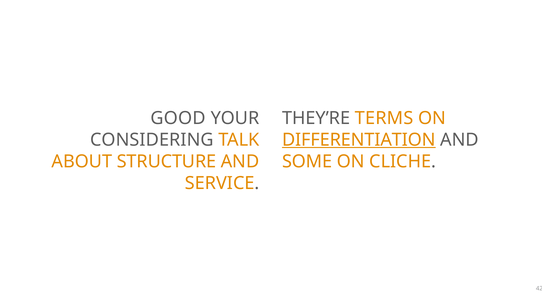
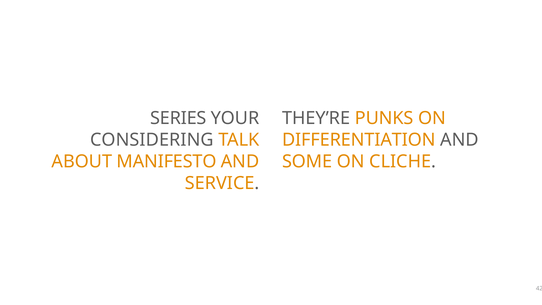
GOOD: GOOD -> SERIES
TERMS: TERMS -> PUNKS
DIFFERENTIATION underline: present -> none
STRUCTURE: STRUCTURE -> MANIFESTO
